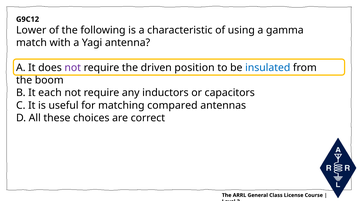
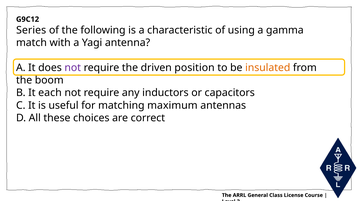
Lower: Lower -> Series
insulated colour: blue -> orange
compared: compared -> maximum
